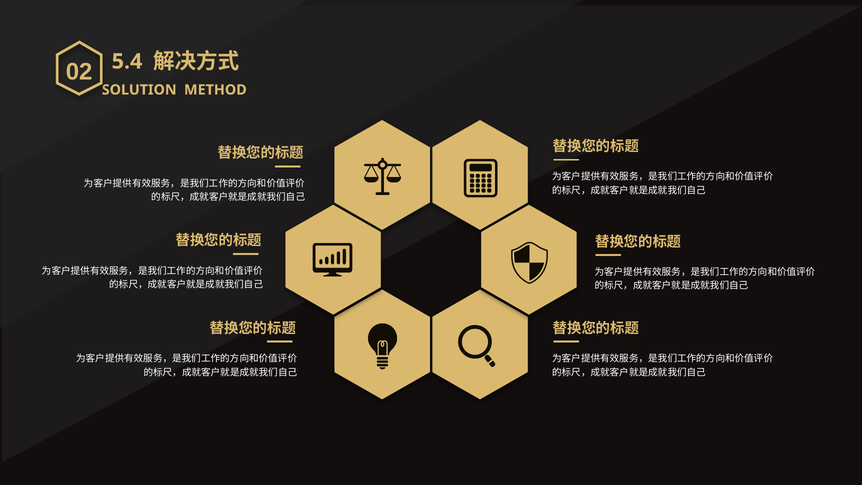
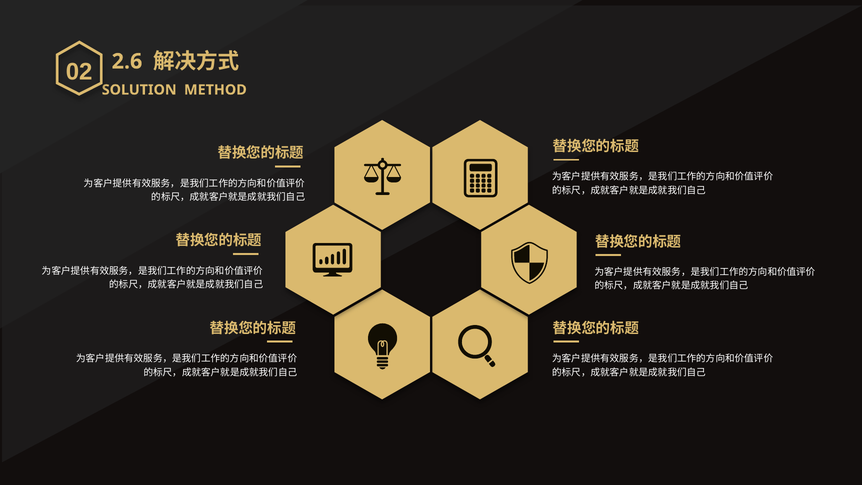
5.4: 5.4 -> 2.6
